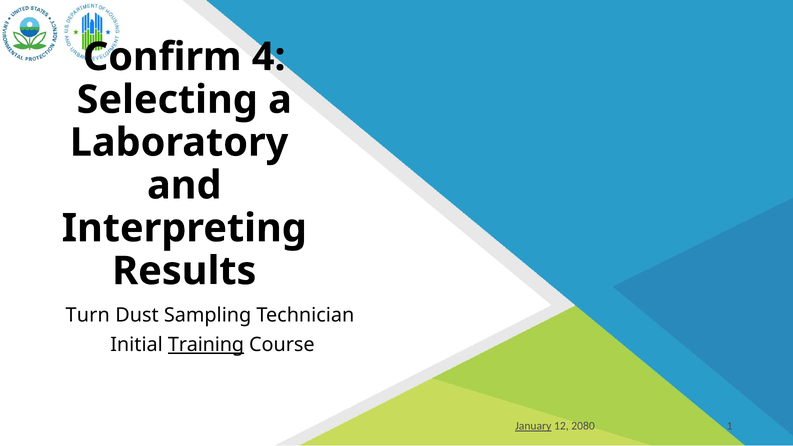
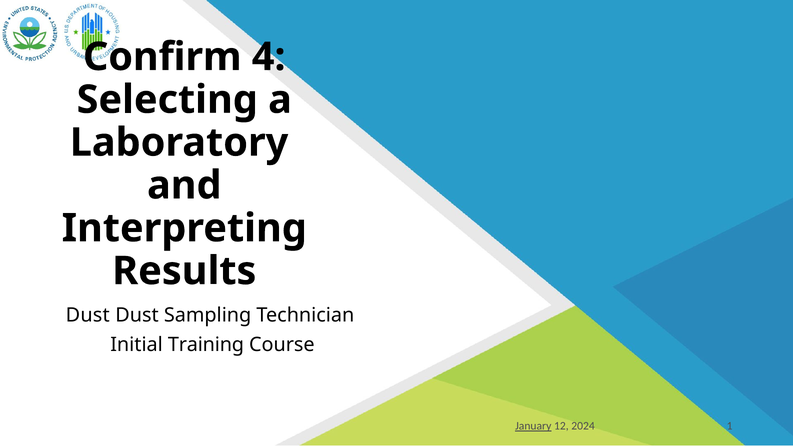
Turn at (88, 315): Turn -> Dust
Training underline: present -> none
2080: 2080 -> 2024
